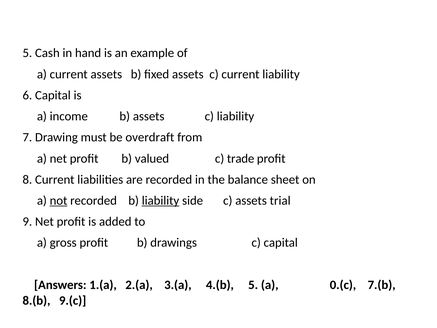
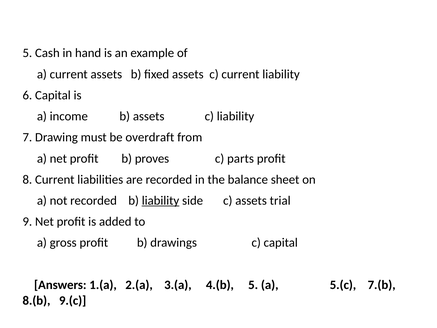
valued: valued -> proves
trade: trade -> parts
not underline: present -> none
0.(c: 0.(c -> 5.(c
